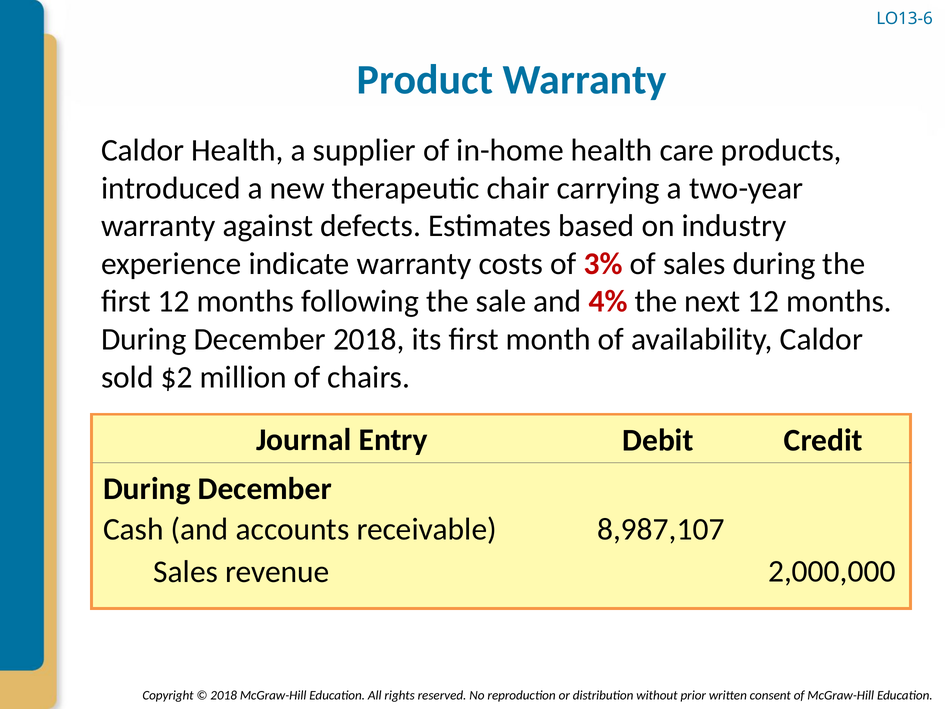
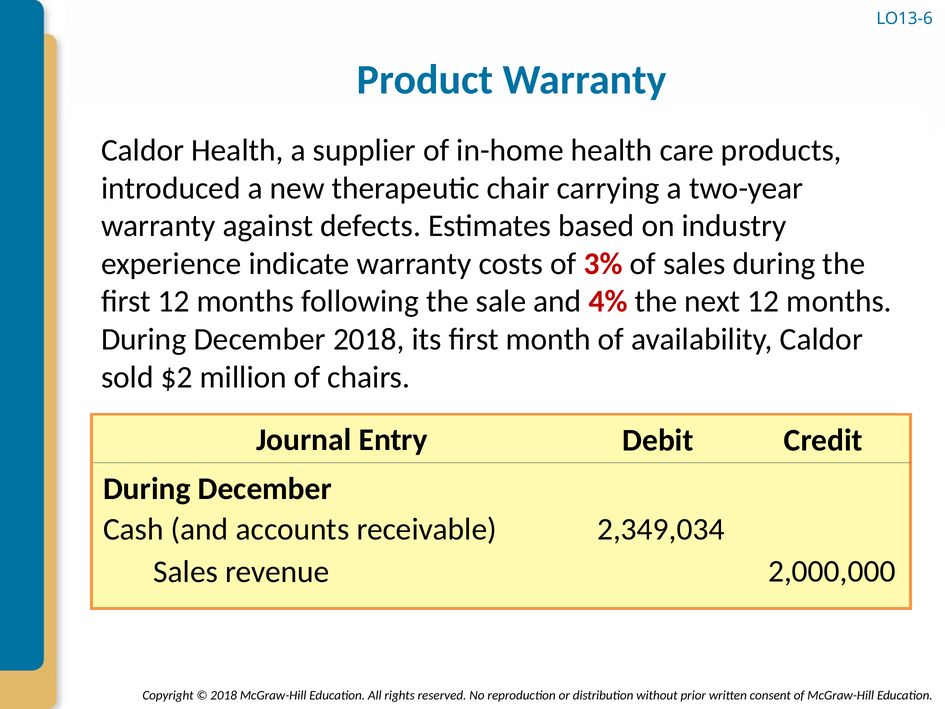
8,987,107: 8,987,107 -> 2,349,034
